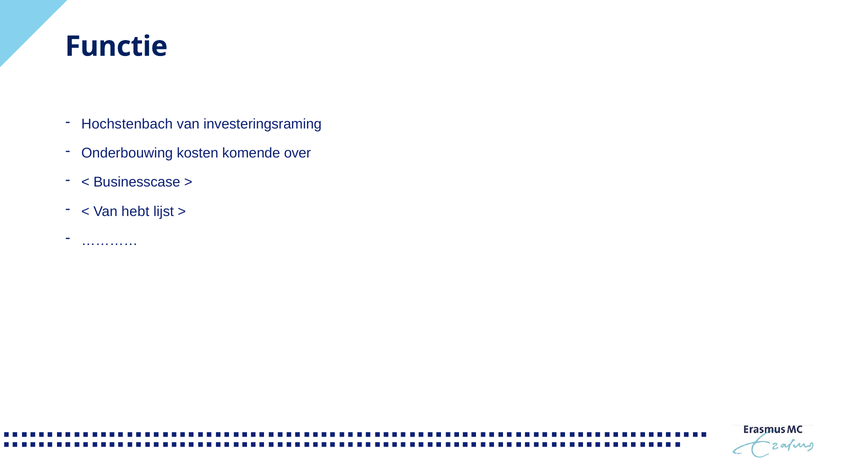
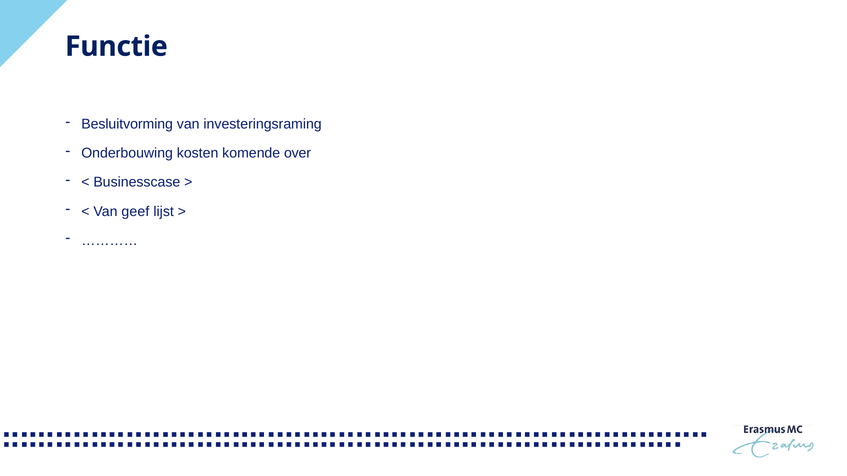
Hochstenbach: Hochstenbach -> Besluitvorming
hebt: hebt -> geef
